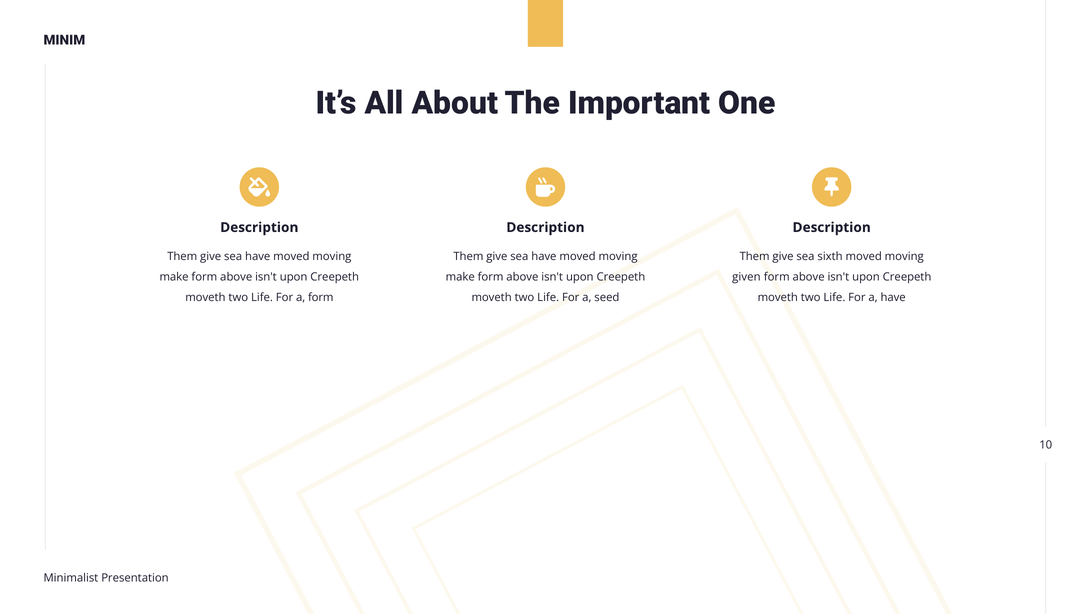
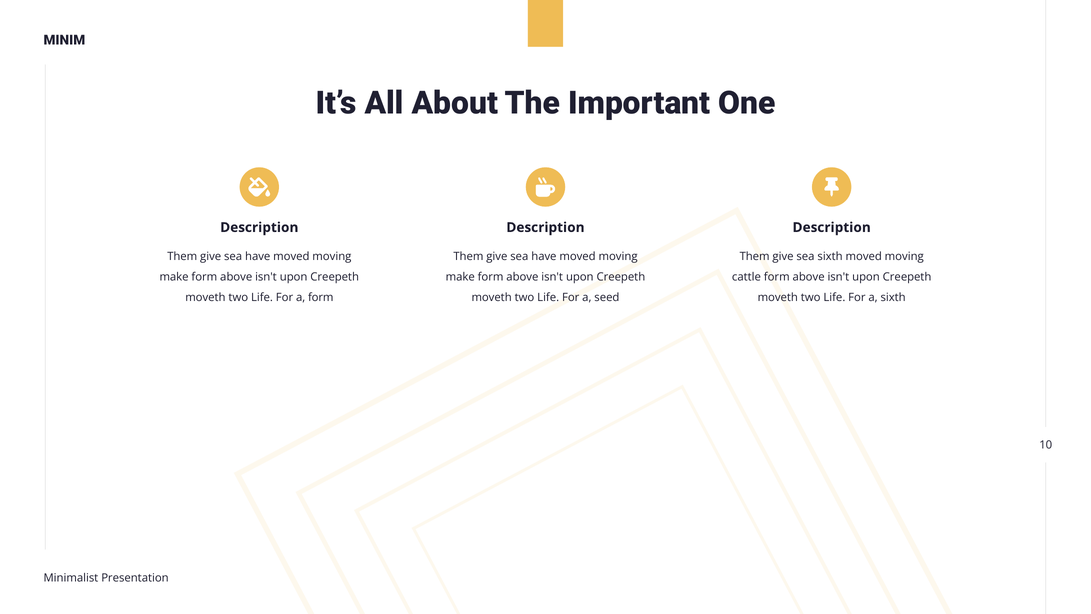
given: given -> cattle
a have: have -> sixth
